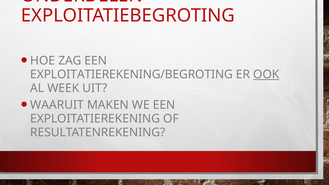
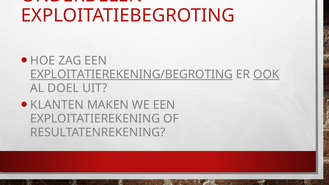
EXPLOITATIEREKENING/BEGROTING underline: none -> present
WEEK: WEEK -> DOEL
WAARUIT: WAARUIT -> KLANTEN
